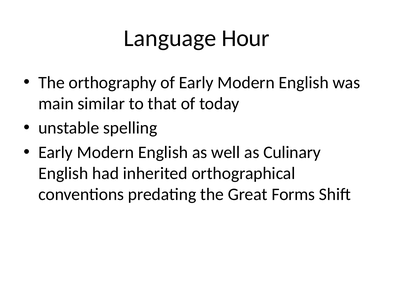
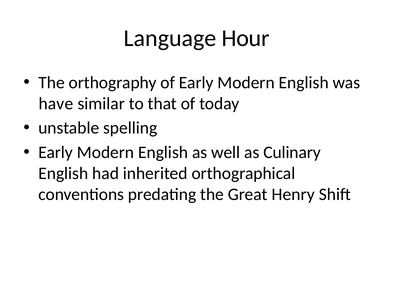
main: main -> have
Forms: Forms -> Henry
